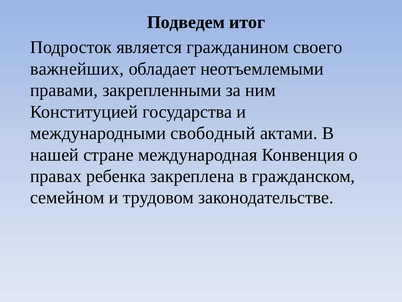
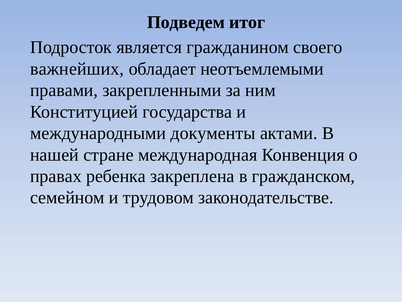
свободный: свободный -> документы
